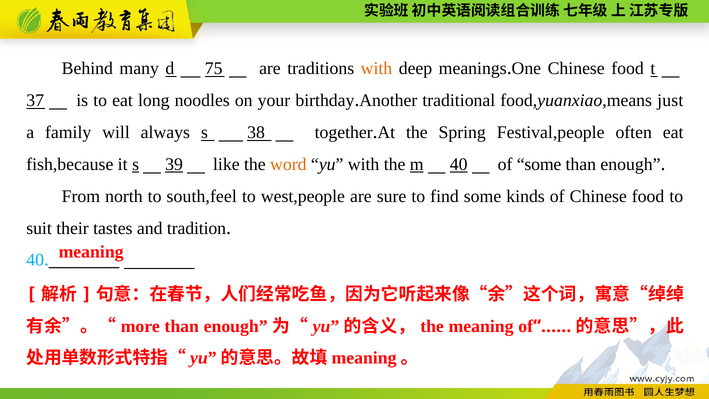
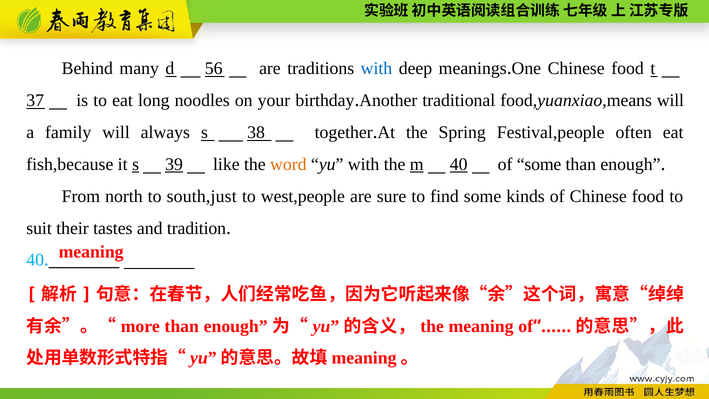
75: 75 -> 56
with at (376, 69) colour: orange -> blue
food,yuanxiao,means just: just -> will
south,feel: south,feel -> south,just
